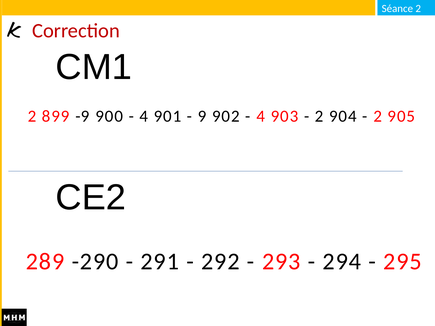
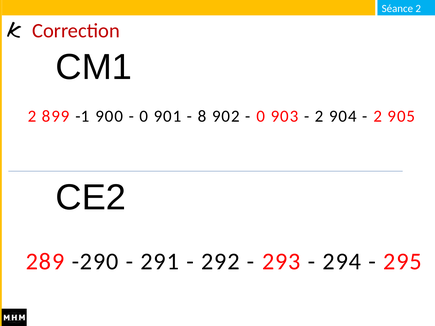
-9: -9 -> -1
4 at (144, 116): 4 -> 0
9: 9 -> 8
4 at (261, 116): 4 -> 0
